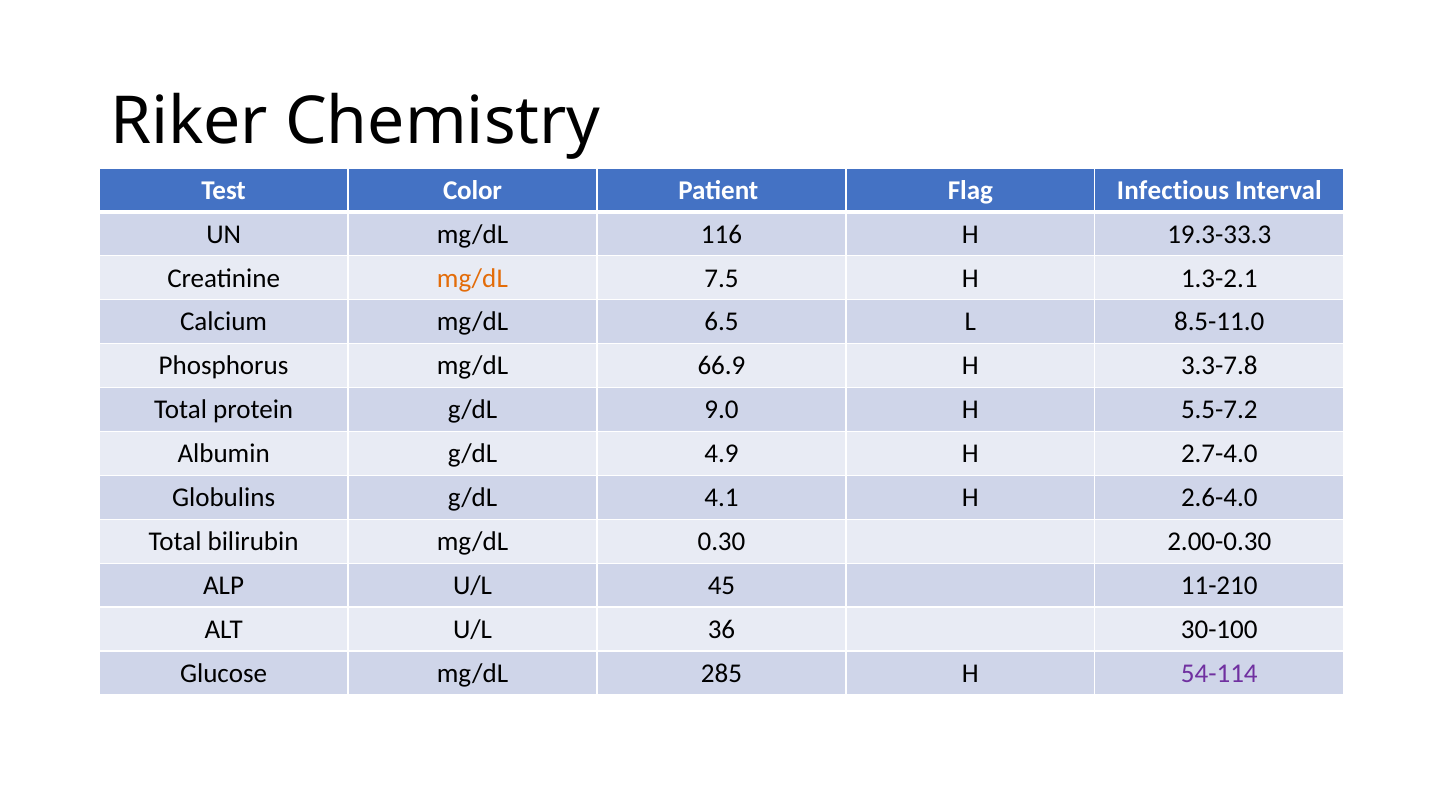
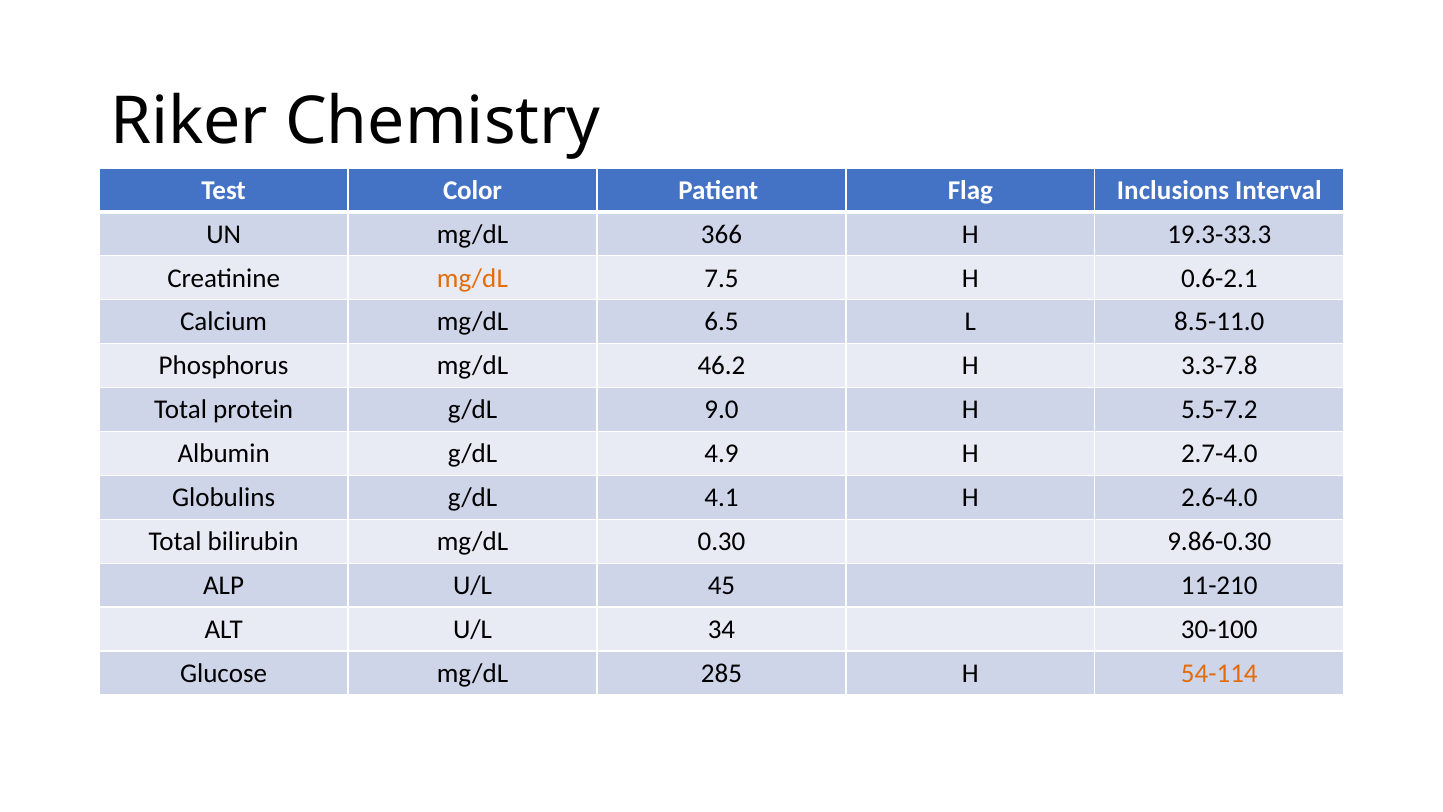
Infectious: Infectious -> Inclusions
116: 116 -> 366
1.3-2.1: 1.3-2.1 -> 0.6-2.1
66.9: 66.9 -> 46.2
2.00-0.30: 2.00-0.30 -> 9.86-0.30
36: 36 -> 34
54-114 colour: purple -> orange
